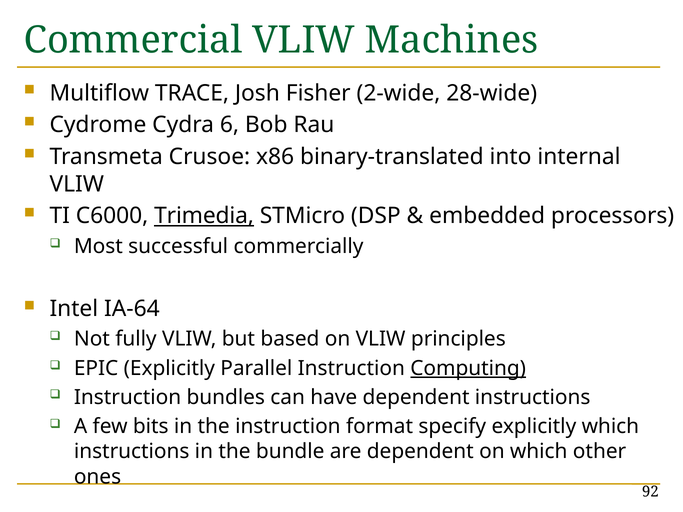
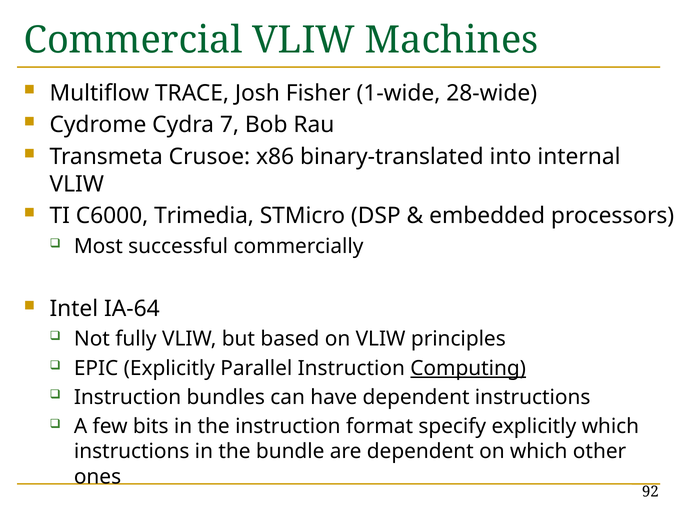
2-wide: 2-wide -> 1-wide
6: 6 -> 7
Trimedia underline: present -> none
